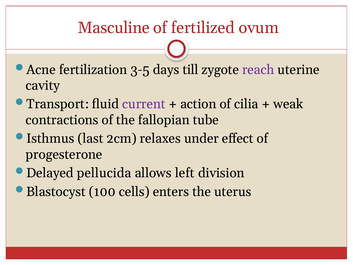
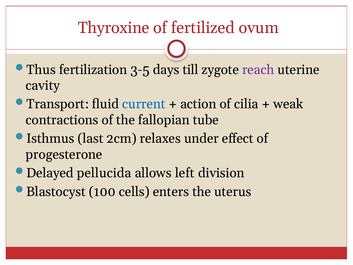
Masculine: Masculine -> Thyroxine
Acne: Acne -> Thus
current colour: purple -> blue
